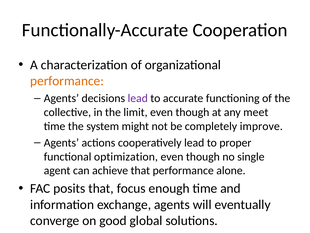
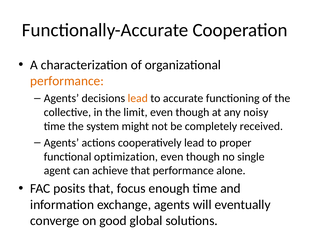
lead at (138, 98) colour: purple -> orange
meet: meet -> noisy
improve: improve -> received
